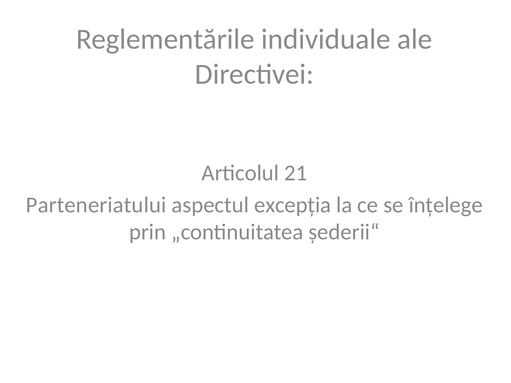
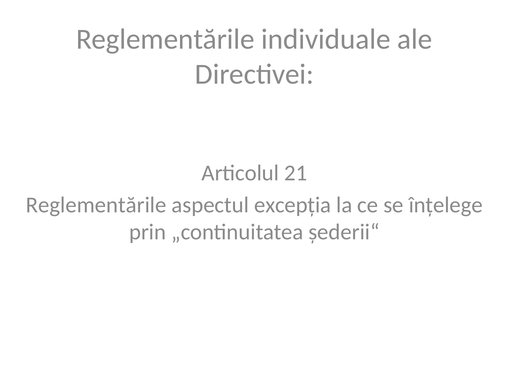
Parteneriatului at (96, 205): Parteneriatului -> Reglementările
